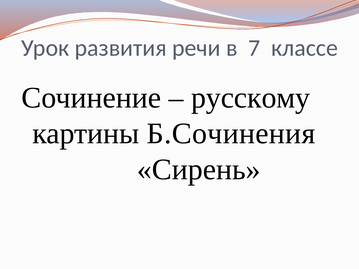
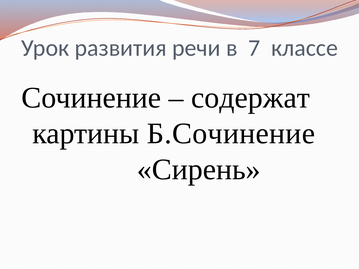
русскому: русскому -> содержат
Б.Сочинения: Б.Сочинения -> Б.Сочинение
